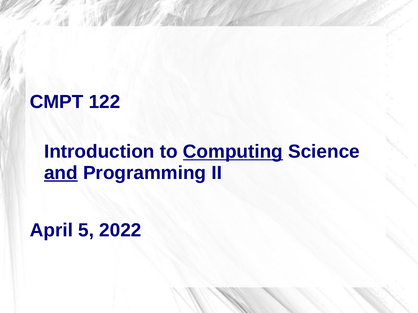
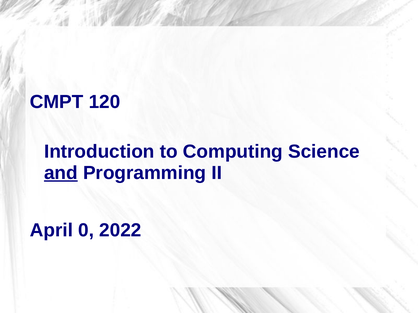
122: 122 -> 120
Computing underline: present -> none
5: 5 -> 0
